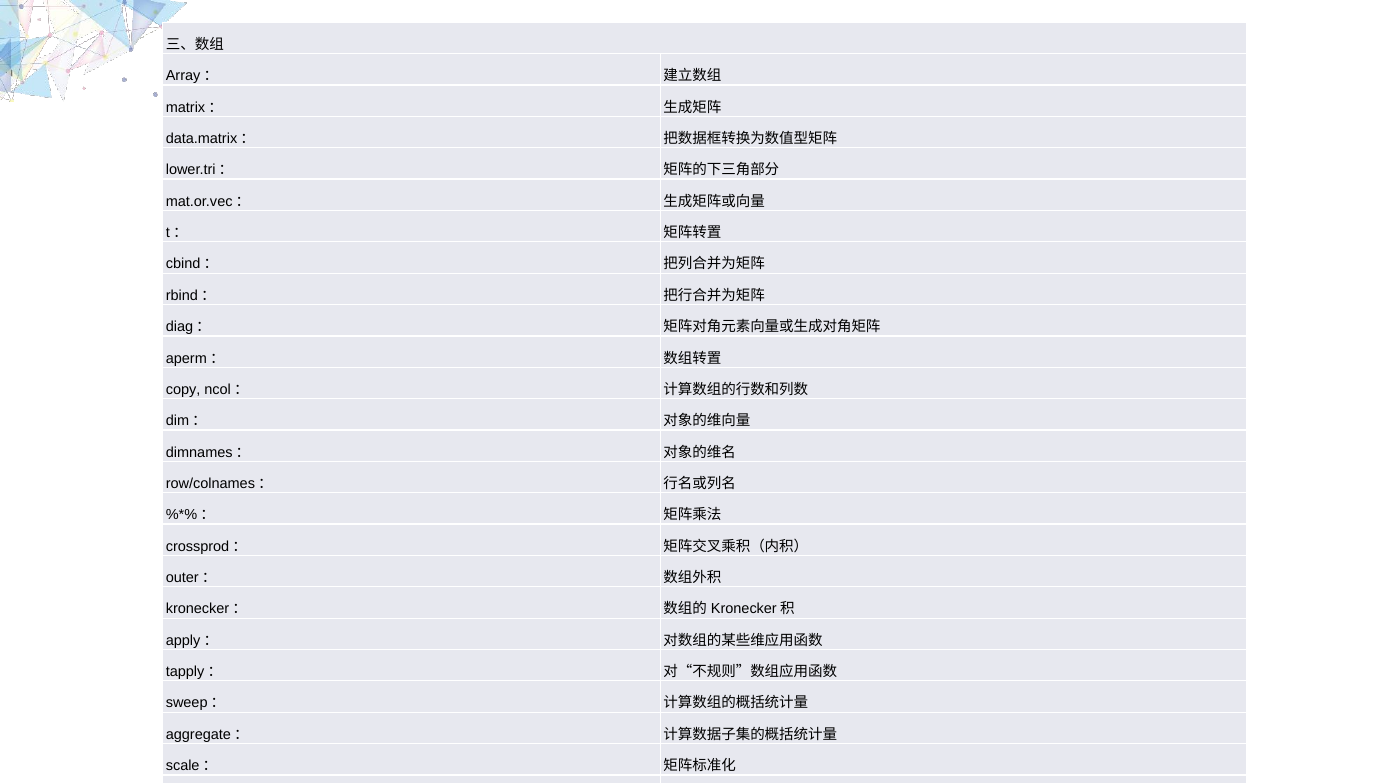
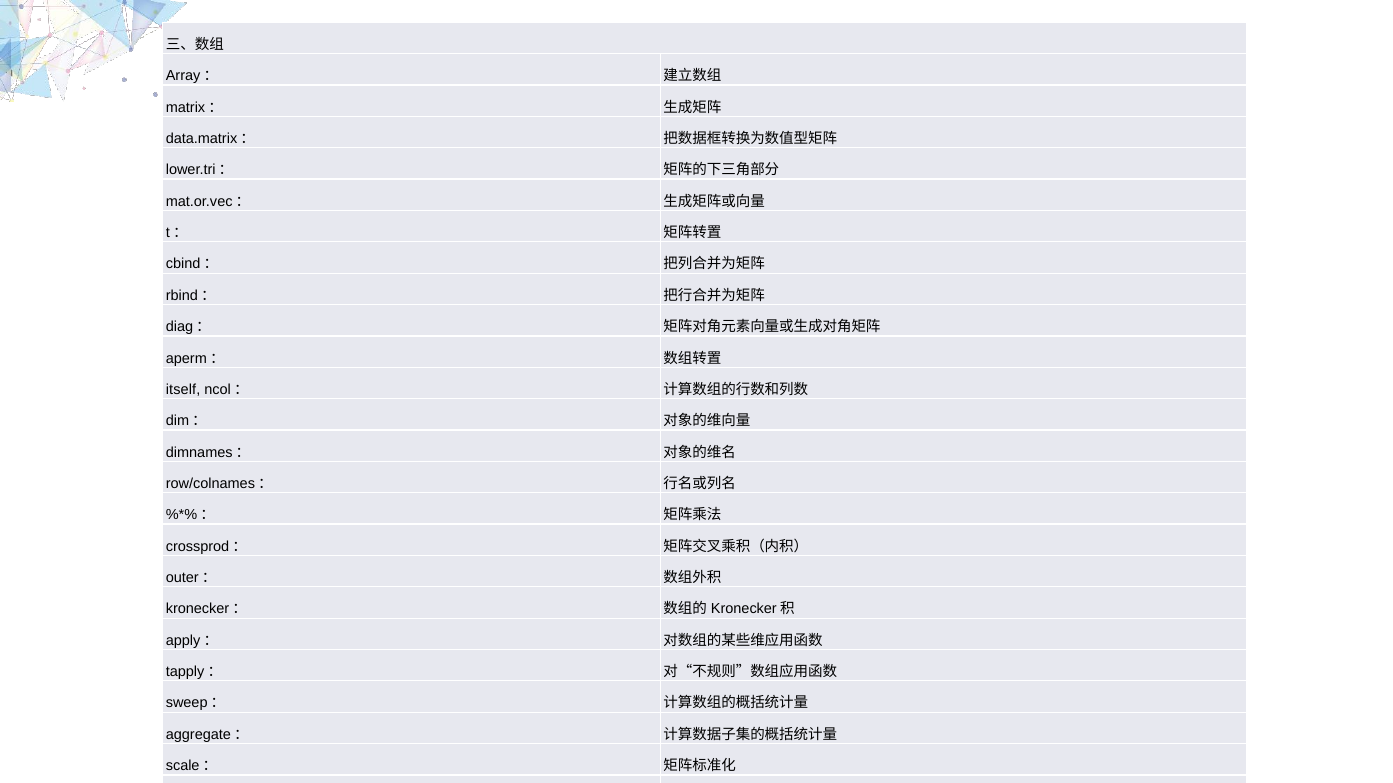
copy: copy -> itself
